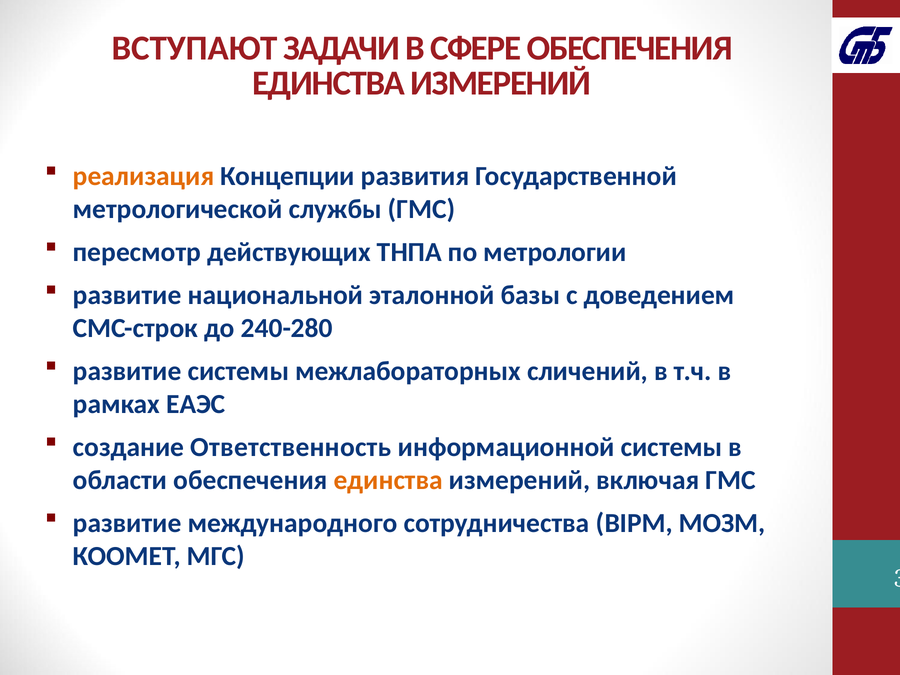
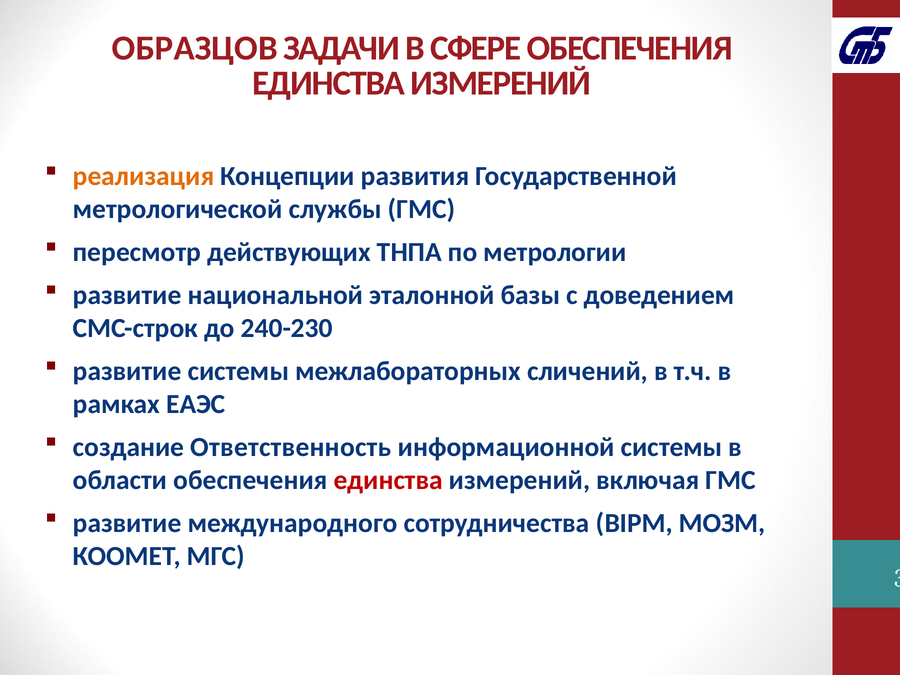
ВСТУПАЮТ: ВСТУПАЮТ -> ОБРАЗЦОВ
240-280: 240-280 -> 240-230
единства at (388, 480) colour: orange -> red
